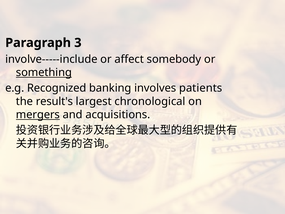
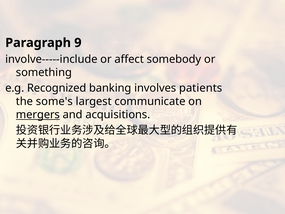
3: 3 -> 9
something underline: present -> none
result's: result's -> some's
chronological: chronological -> communicate
